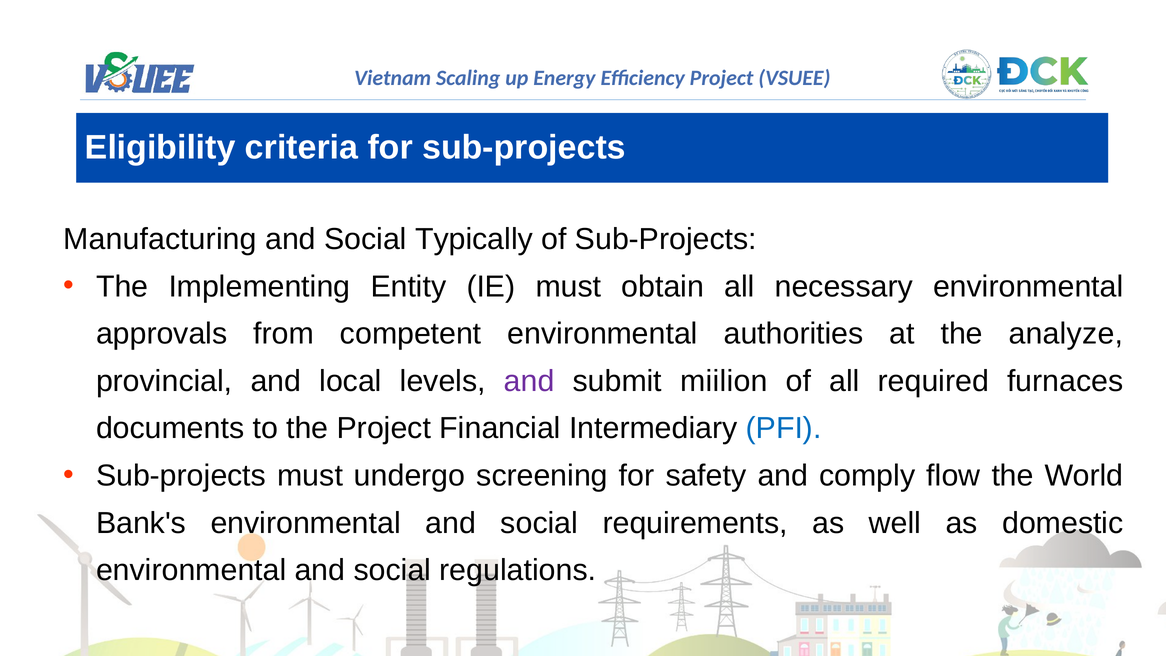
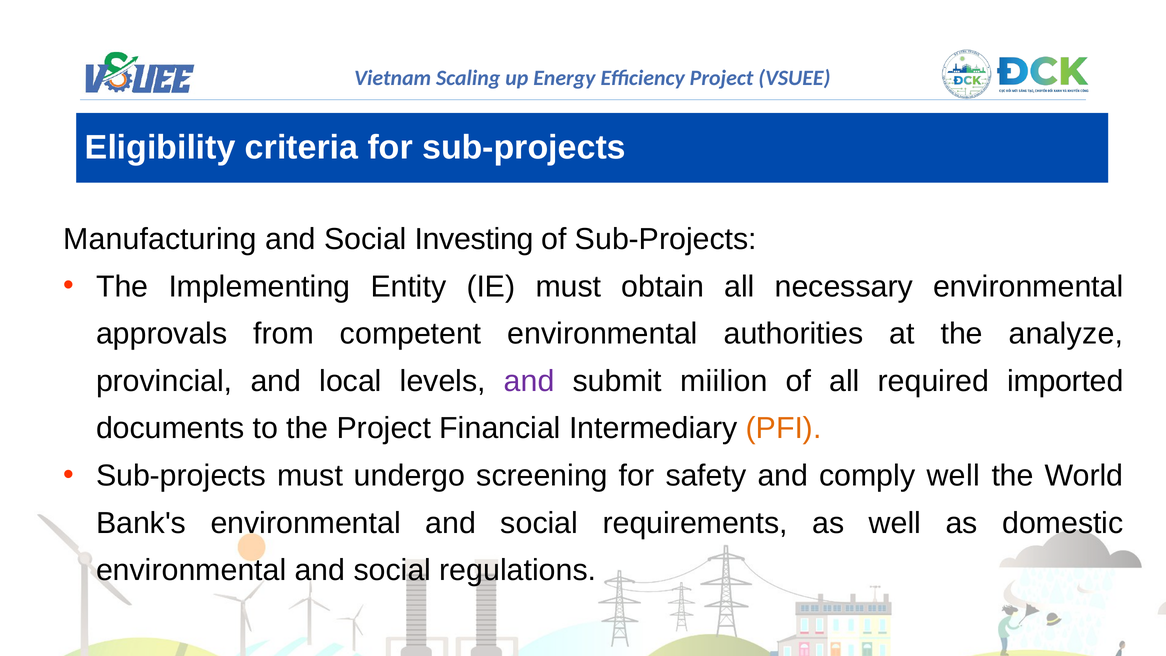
Typically: Typically -> Investing
furnaces: furnaces -> imported
PFI colour: blue -> orange
comply flow: flow -> well
